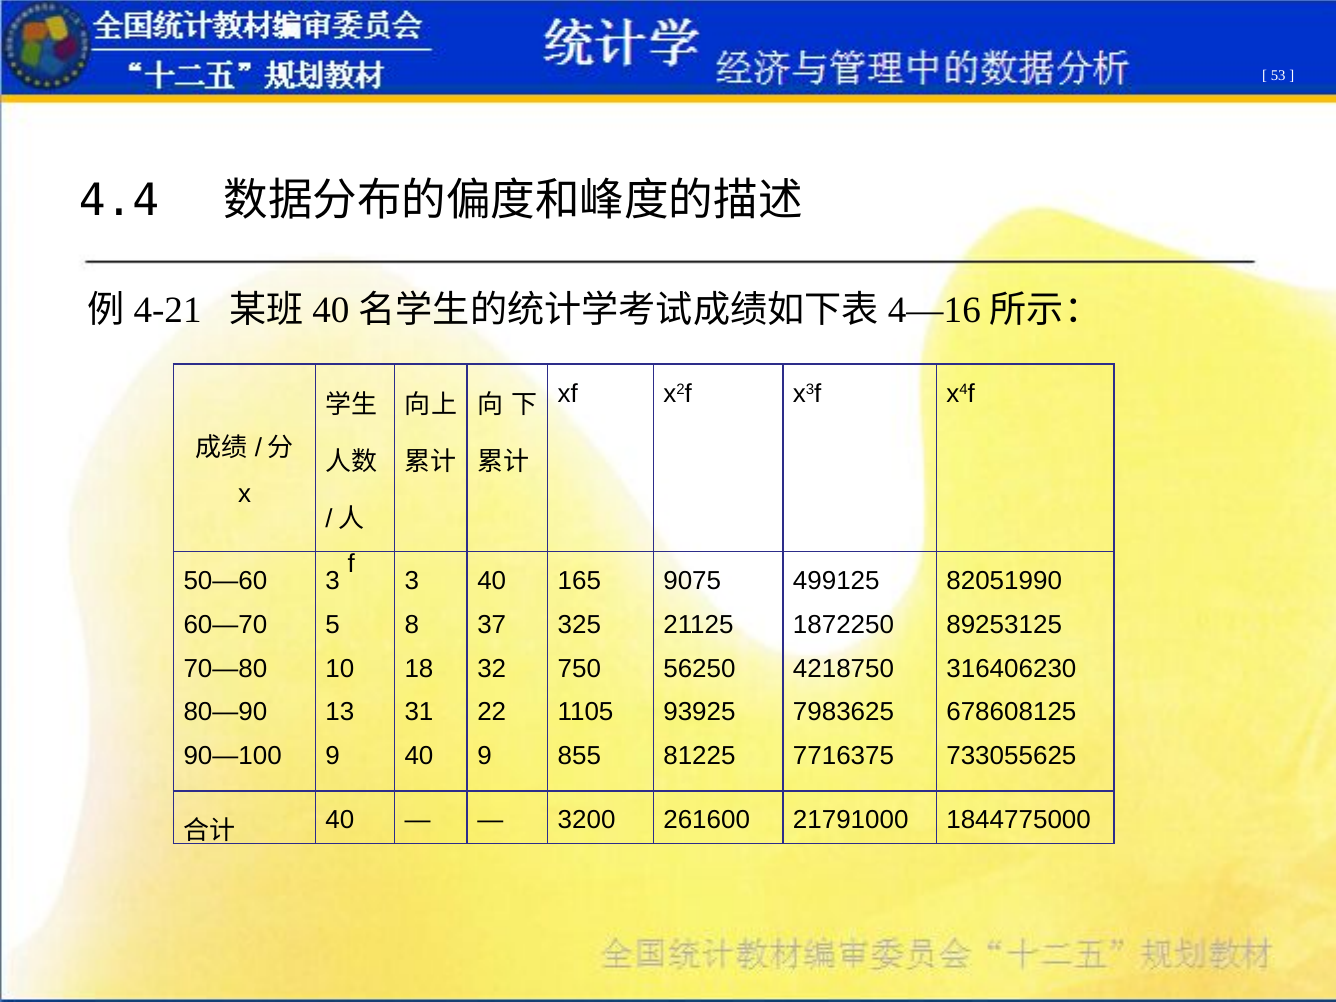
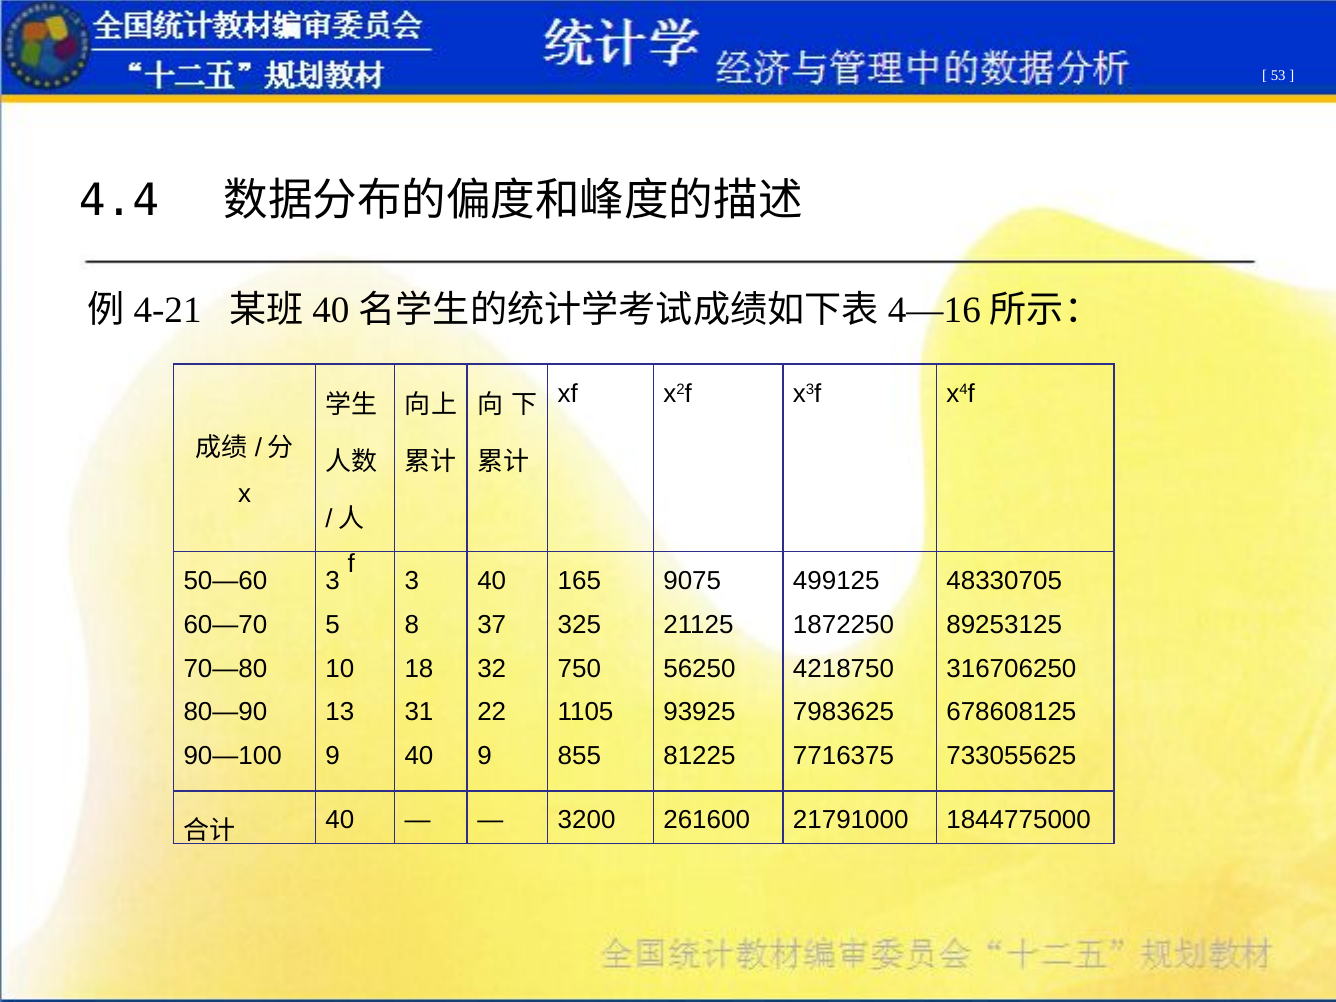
82051990: 82051990 -> 48330705
316406230: 316406230 -> 316706250
